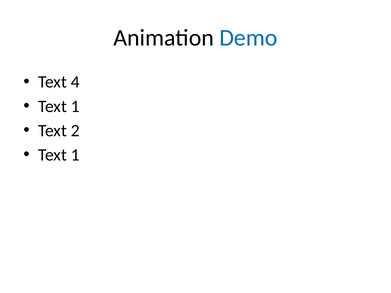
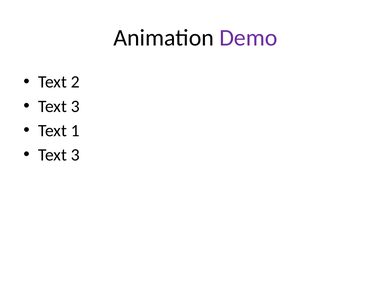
Demo colour: blue -> purple
4: 4 -> 2
1 at (75, 106): 1 -> 3
2: 2 -> 1
1 at (75, 155): 1 -> 3
